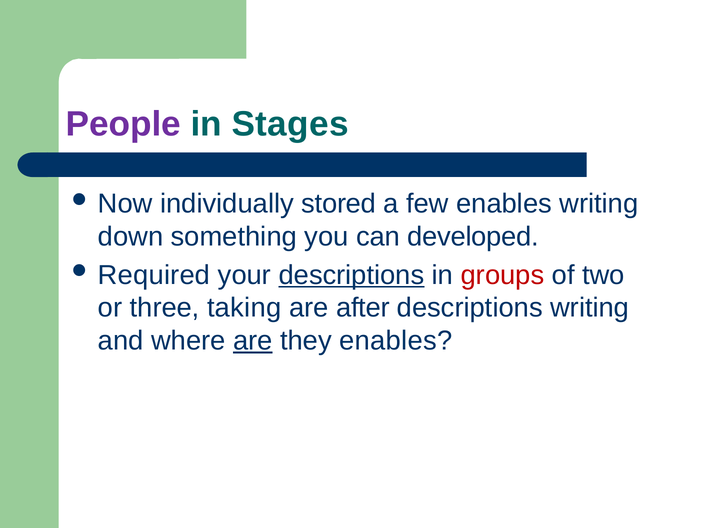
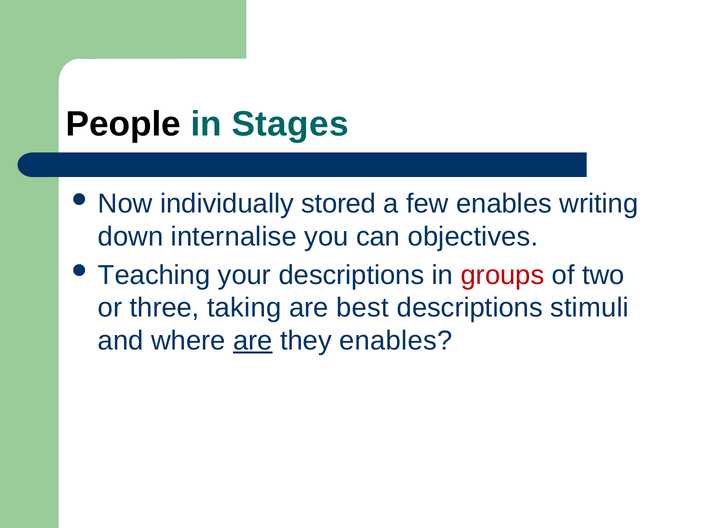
People colour: purple -> black
something: something -> internalise
developed: developed -> objectives
Required: Required -> Teaching
descriptions at (352, 275) underline: present -> none
after: after -> best
descriptions writing: writing -> stimuli
